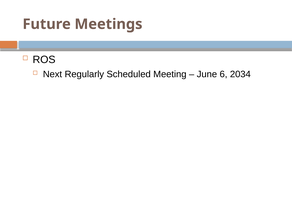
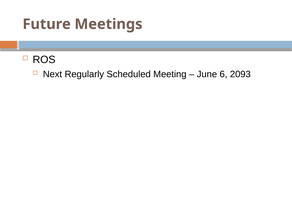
2034: 2034 -> 2093
